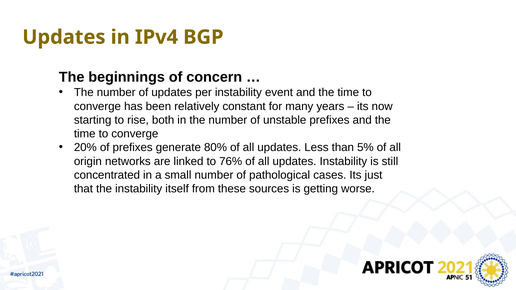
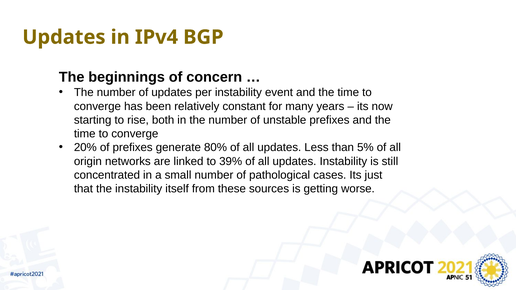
76%: 76% -> 39%
